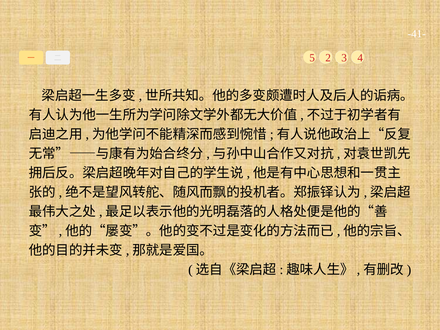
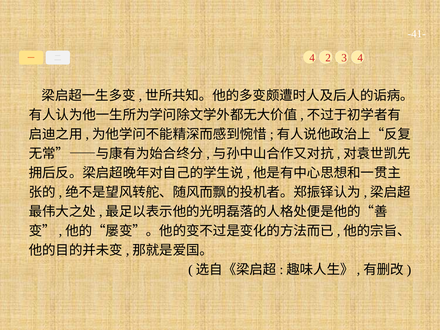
5 at (312, 58): 5 -> 4
